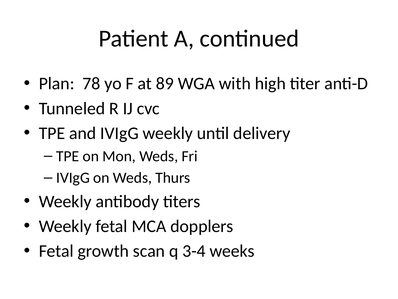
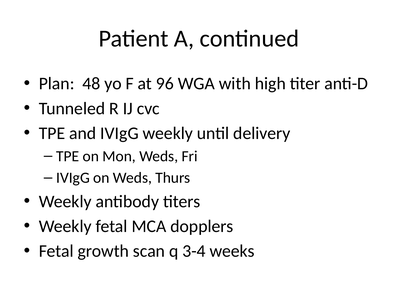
78: 78 -> 48
89: 89 -> 96
